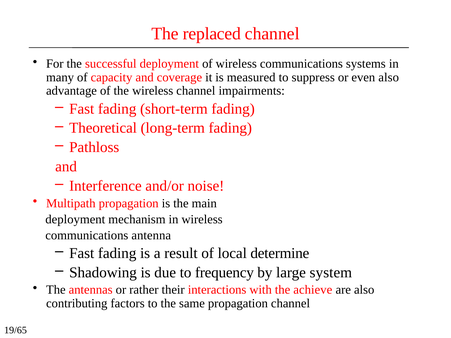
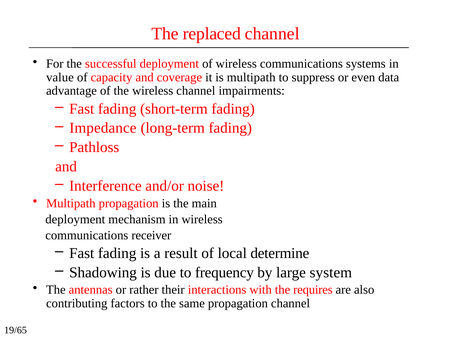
many: many -> value
is measured: measured -> multipath
even also: also -> data
Theoretical: Theoretical -> Impedance
antenna: antenna -> receiver
achieve: achieve -> requires
